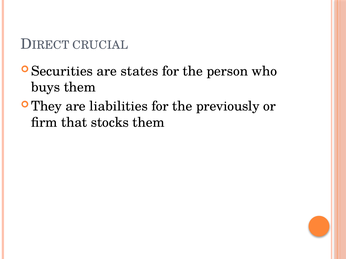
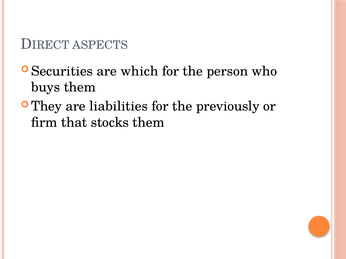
CRUCIAL: CRUCIAL -> ASPECTS
states: states -> which
